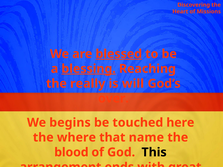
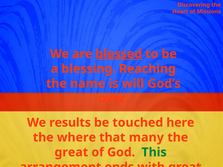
blessing underline: present -> none
really: really -> name
We begins: begins -> results
name: name -> many
blood at (71, 152): blood -> great
This colour: black -> green
